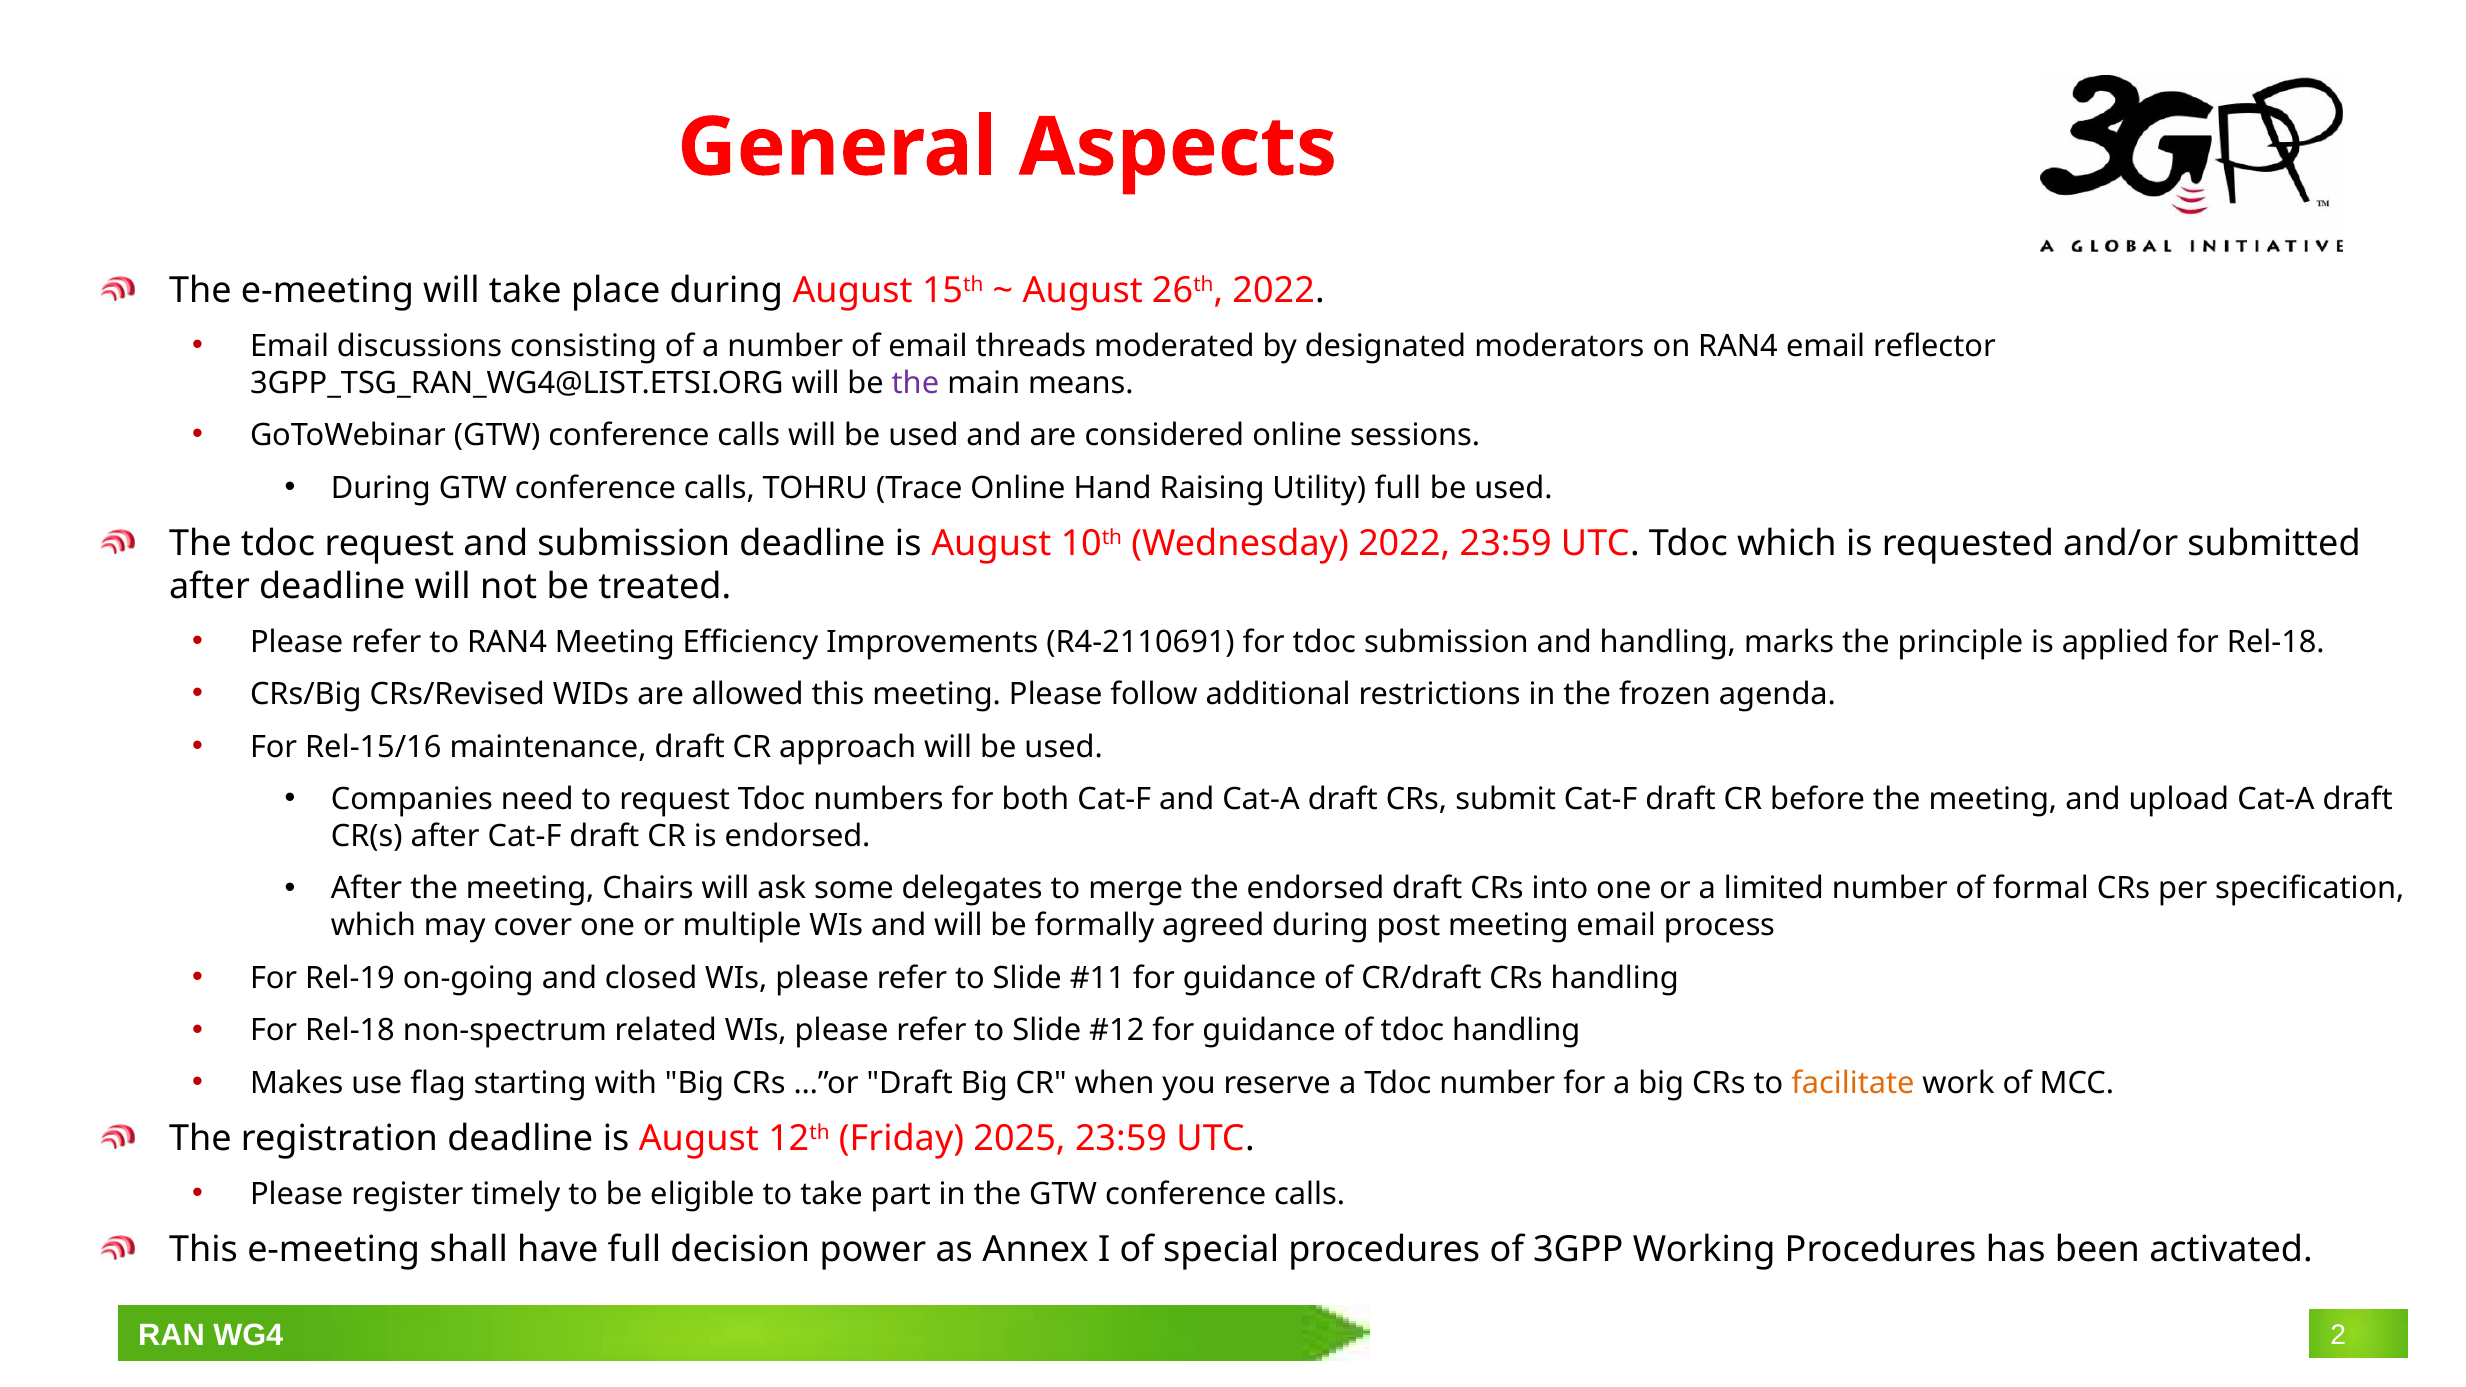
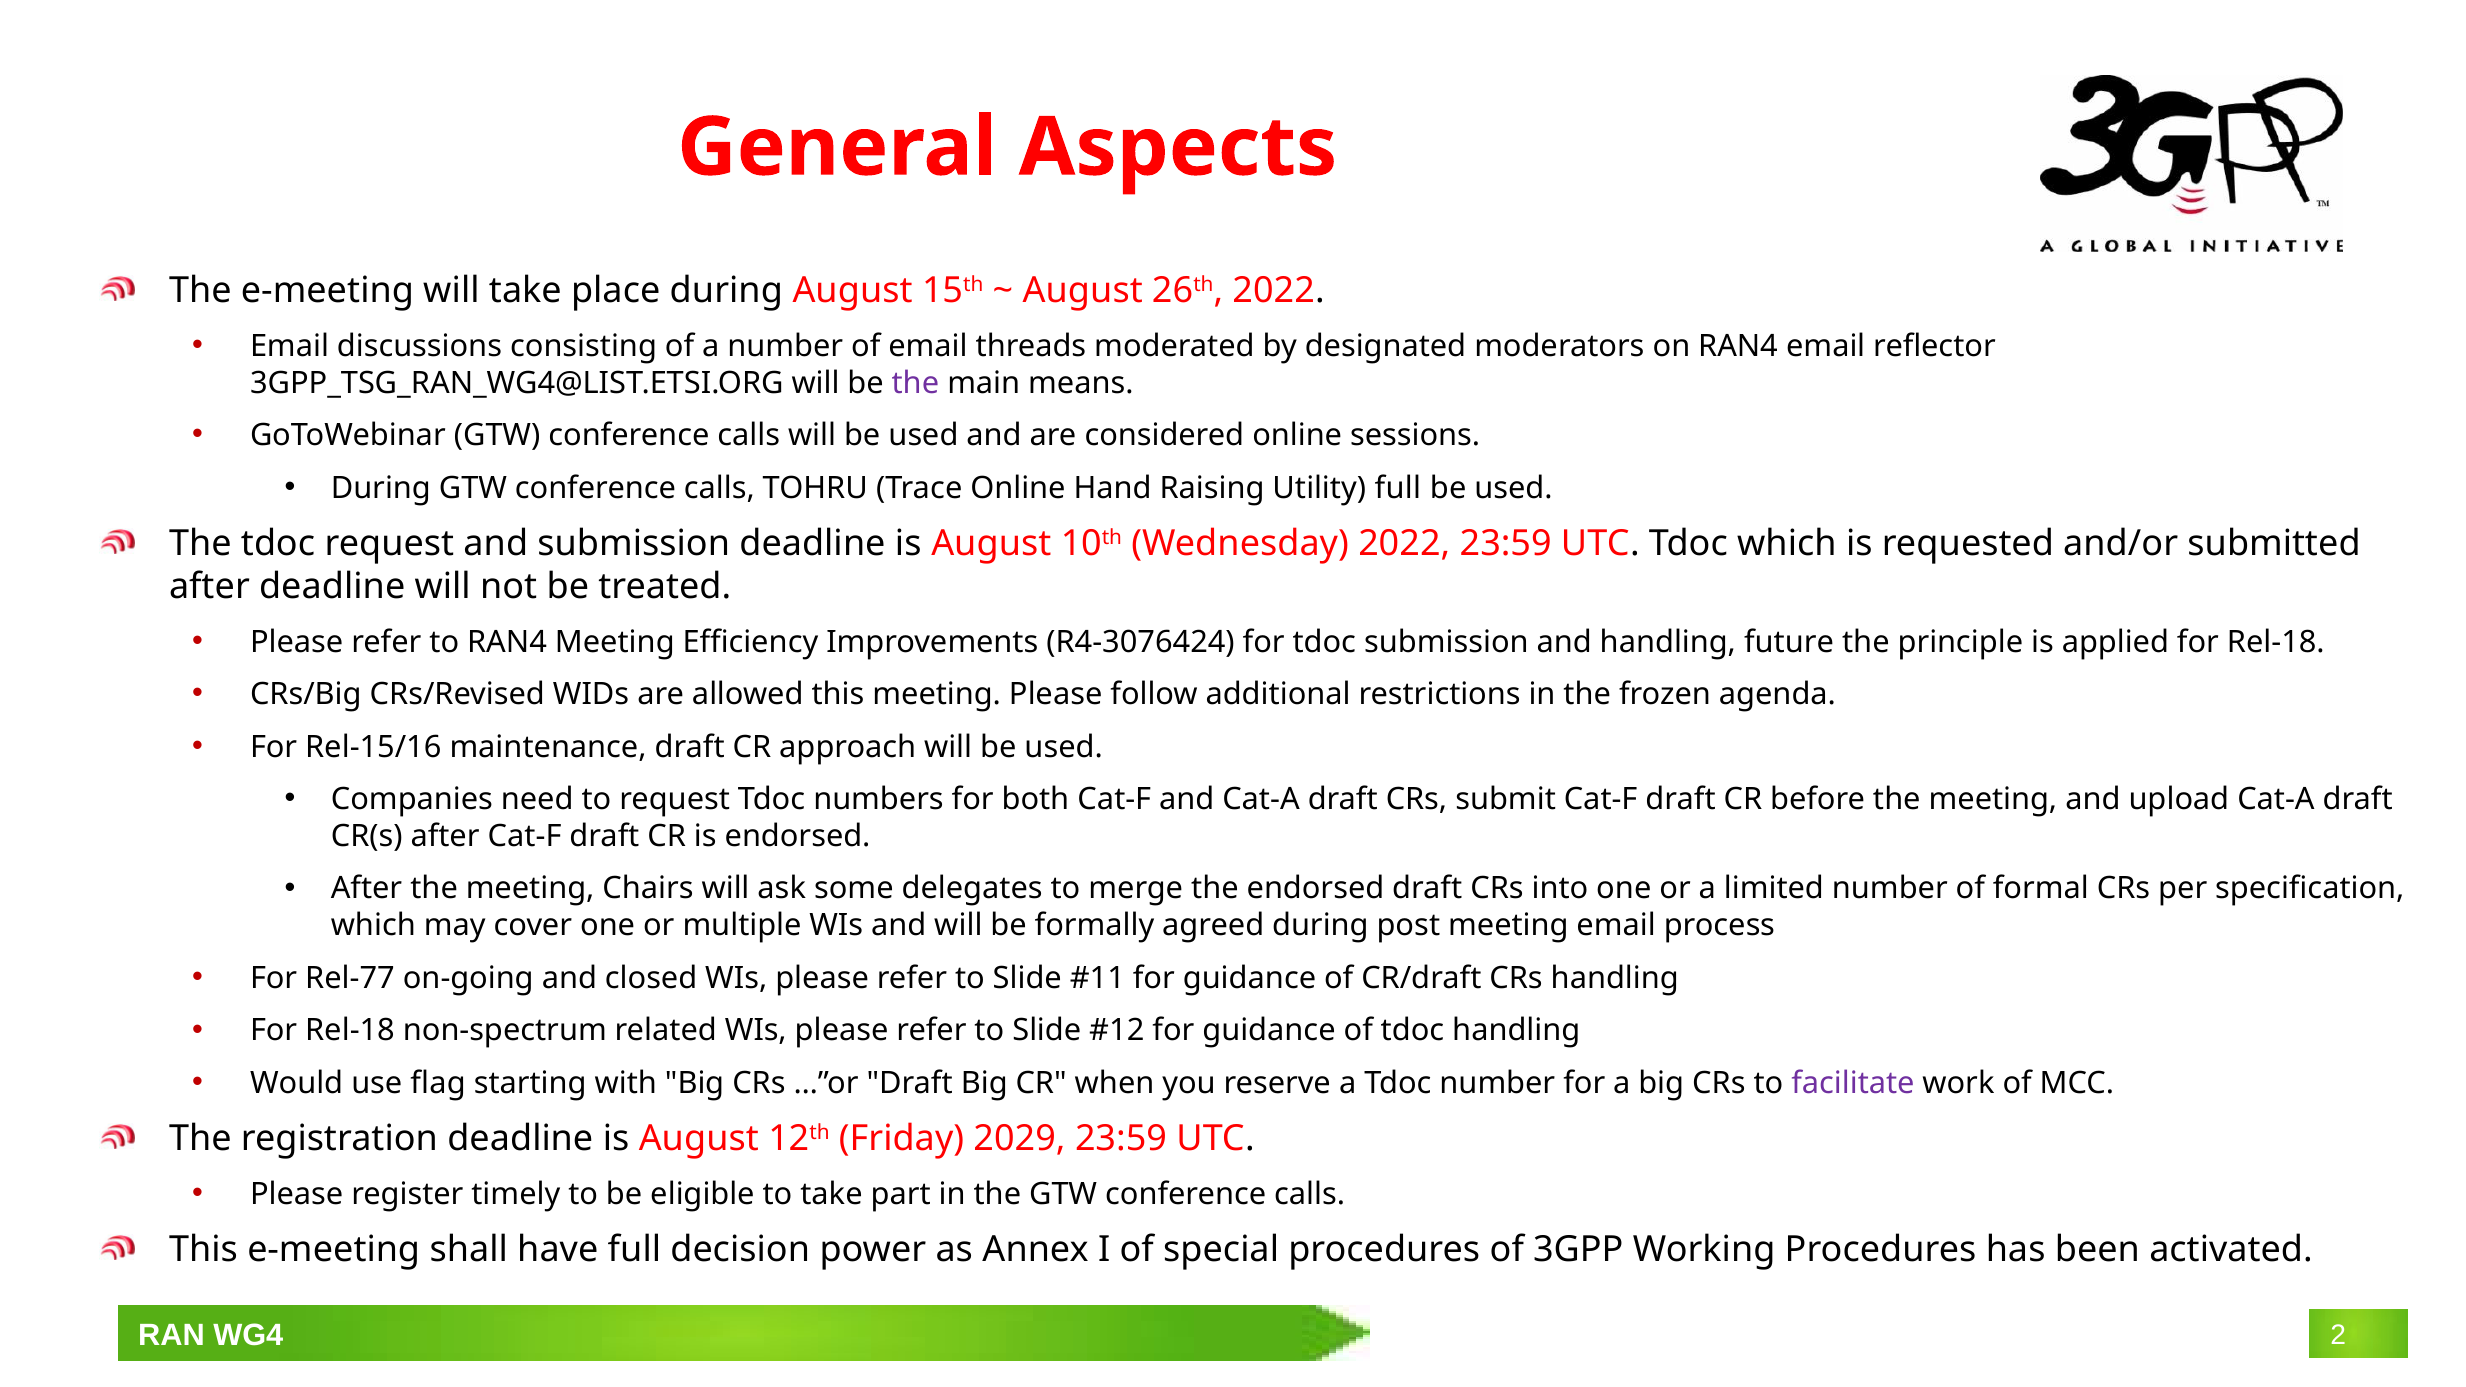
R4-2110691: R4-2110691 -> R4-3076424
marks: marks -> future
Rel-19: Rel-19 -> Rel-77
Makes: Makes -> Would
facilitate colour: orange -> purple
2025: 2025 -> 2029
